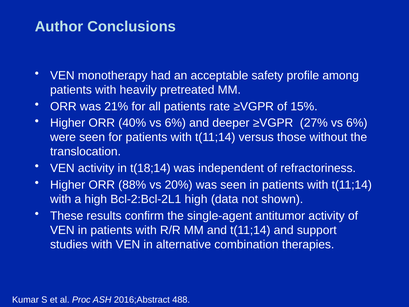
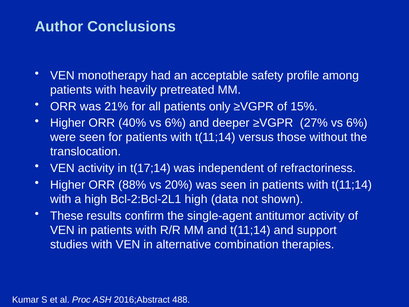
rate: rate -> only
t(18;14: t(18;14 -> t(17;14
